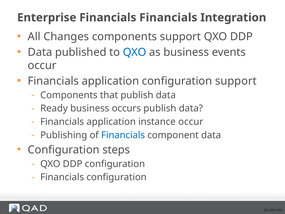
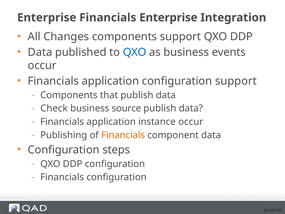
Financials Financials: Financials -> Enterprise
Ready: Ready -> Check
occurs: occurs -> source
Financials at (123, 135) colour: blue -> orange
